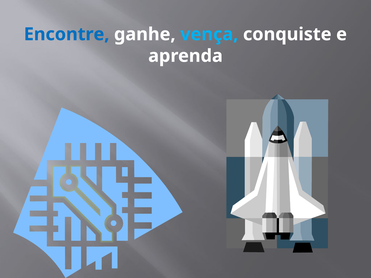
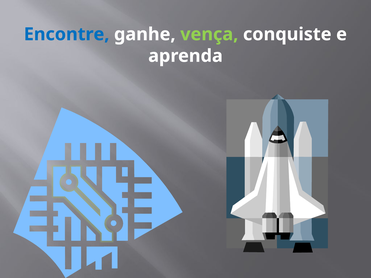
vença colour: light blue -> light green
